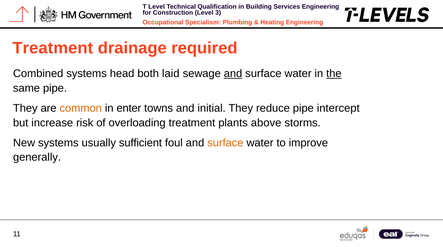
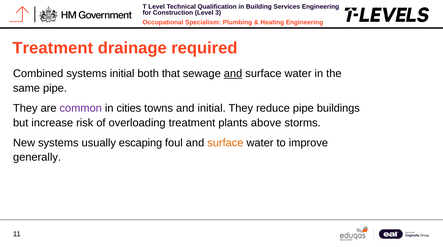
systems head: head -> initial
laid: laid -> that
the underline: present -> none
common colour: orange -> purple
enter: enter -> cities
intercept: intercept -> buildings
sufficient: sufficient -> escaping
